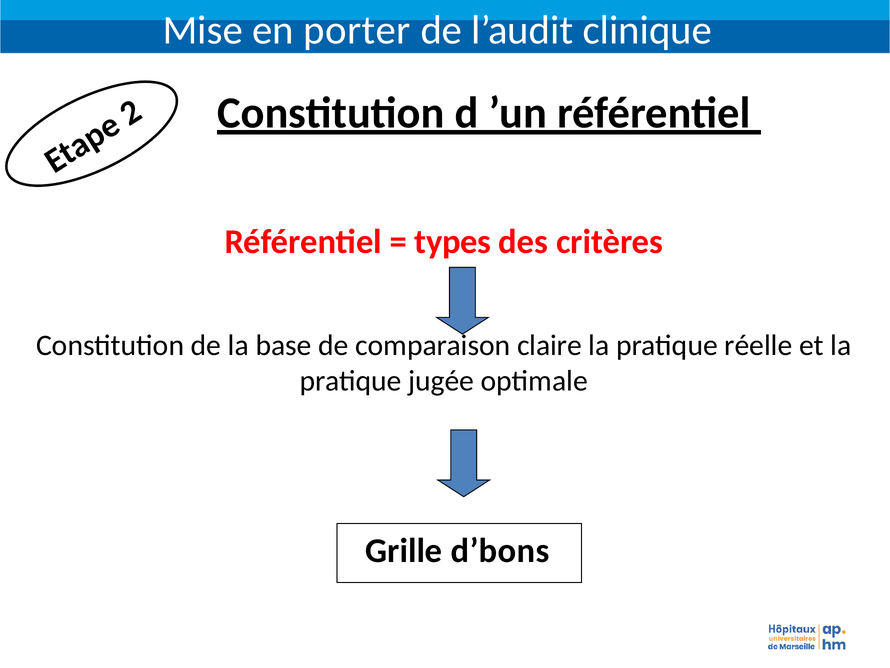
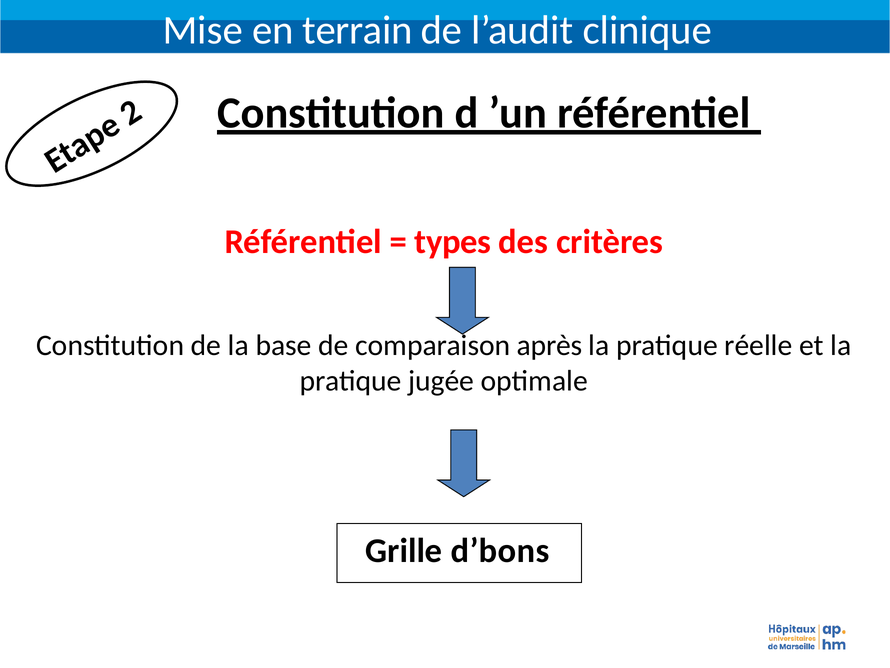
porter: porter -> terrain
claire: claire -> après
